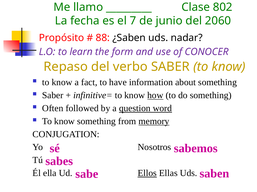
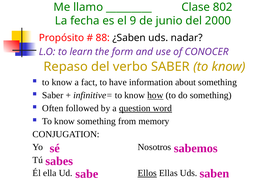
7: 7 -> 9
2060: 2060 -> 2000
memory underline: present -> none
